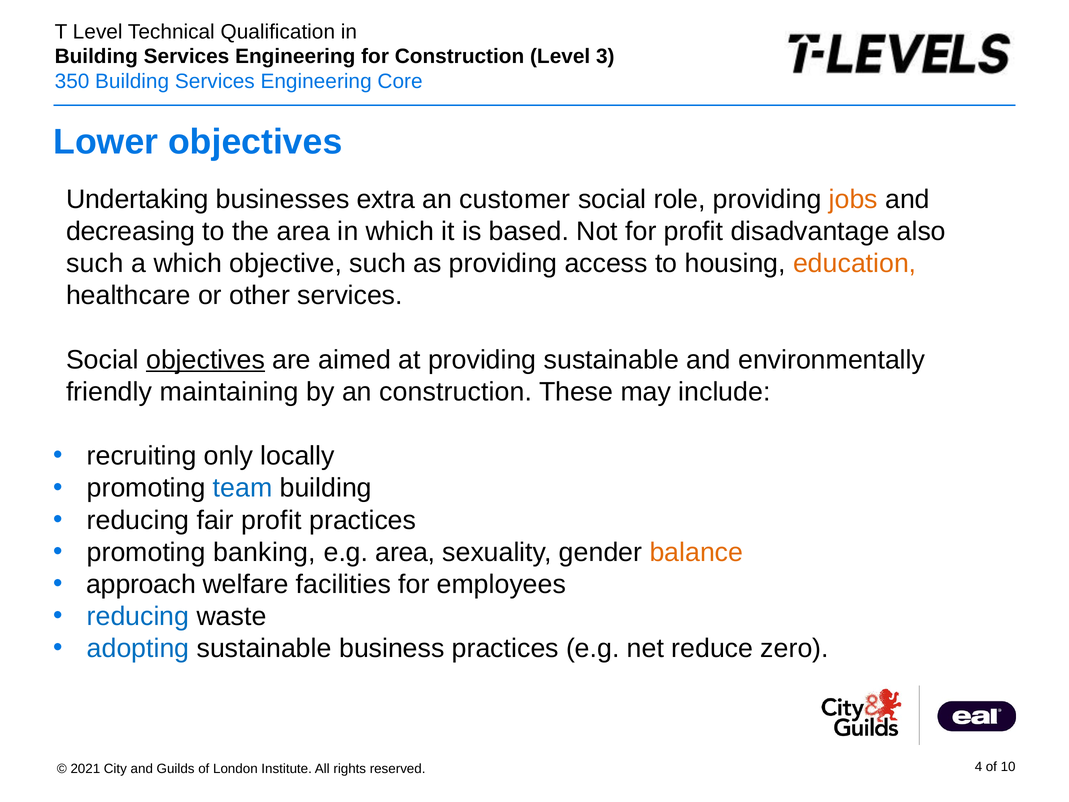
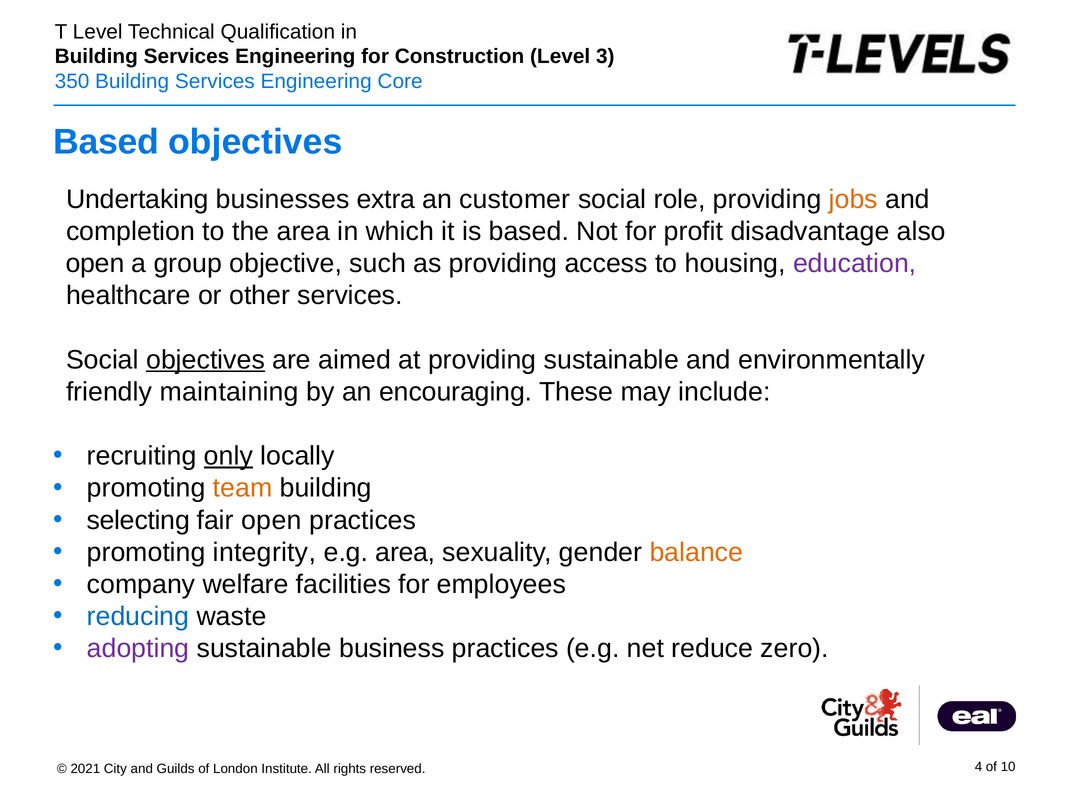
Lower at (106, 142): Lower -> Based
decreasing: decreasing -> completion
such at (95, 263): such -> open
a which: which -> group
education colour: orange -> purple
an construction: construction -> encouraging
only underline: none -> present
team colour: blue -> orange
reducing at (138, 520): reducing -> selecting
fair profit: profit -> open
banking: banking -> integrity
approach: approach -> company
adopting colour: blue -> purple
